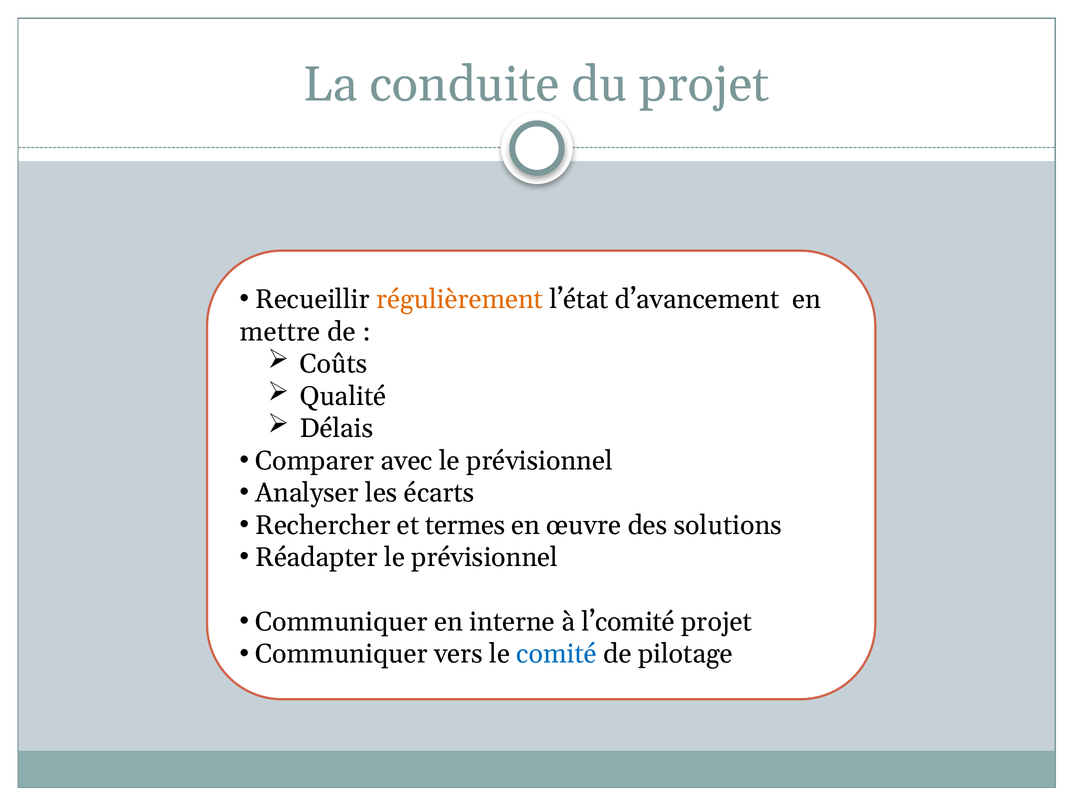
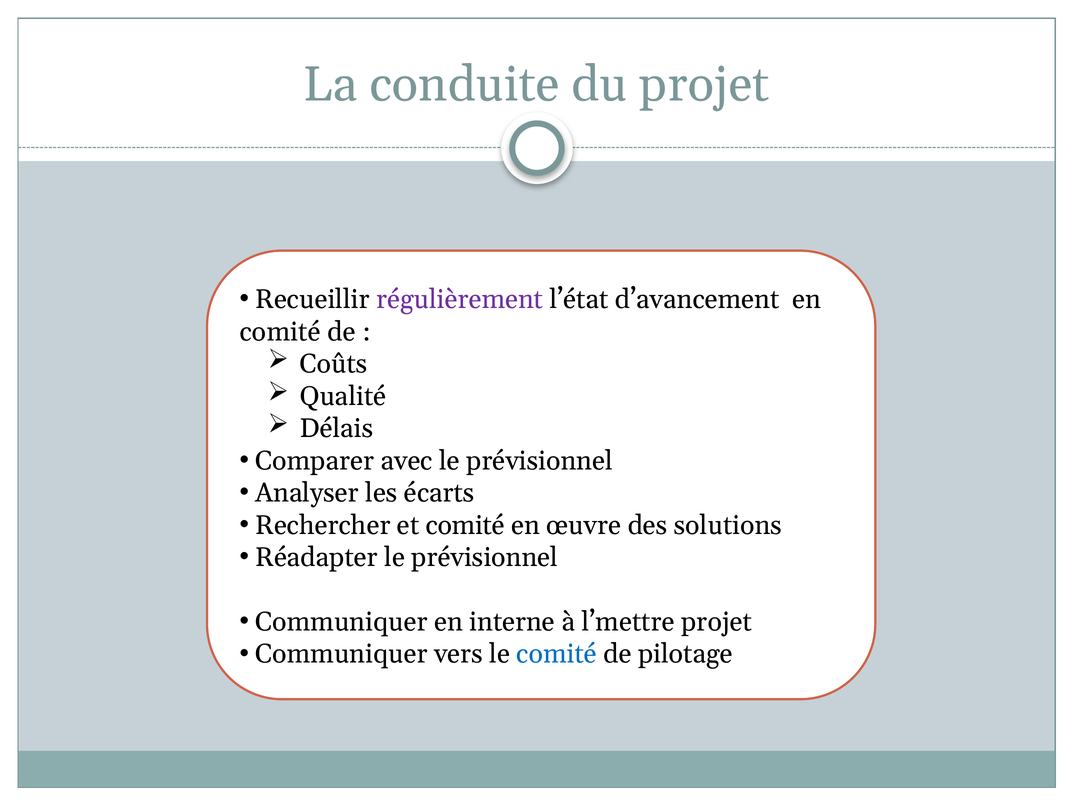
régulièrement colour: orange -> purple
mettre at (280, 332): mettre -> comité
et termes: termes -> comité
l’comité: l’comité -> l’mettre
